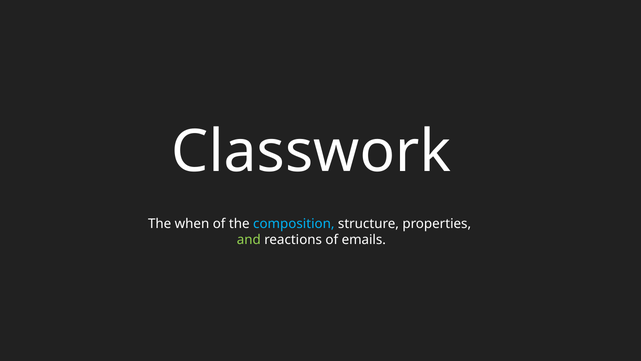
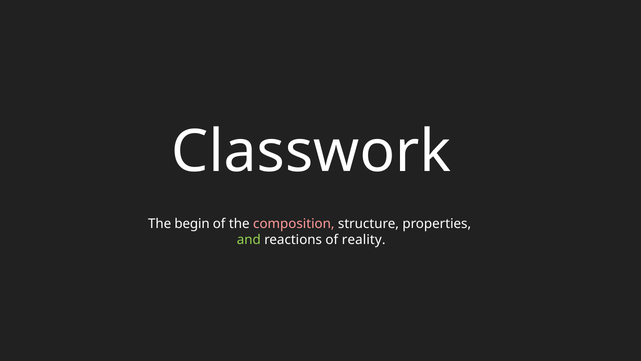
when: when -> begin
composition colour: light blue -> pink
emails: emails -> reality
